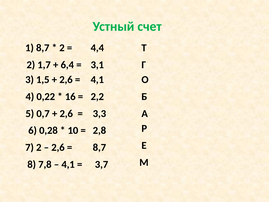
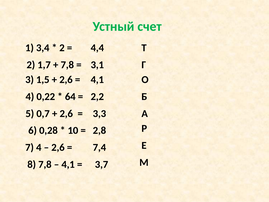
1 8,7: 8,7 -> 3,4
6,4 at (67, 65): 6,4 -> 7,8
16: 16 -> 64
7 2: 2 -> 4
8,7 at (99, 147): 8,7 -> 7,4
